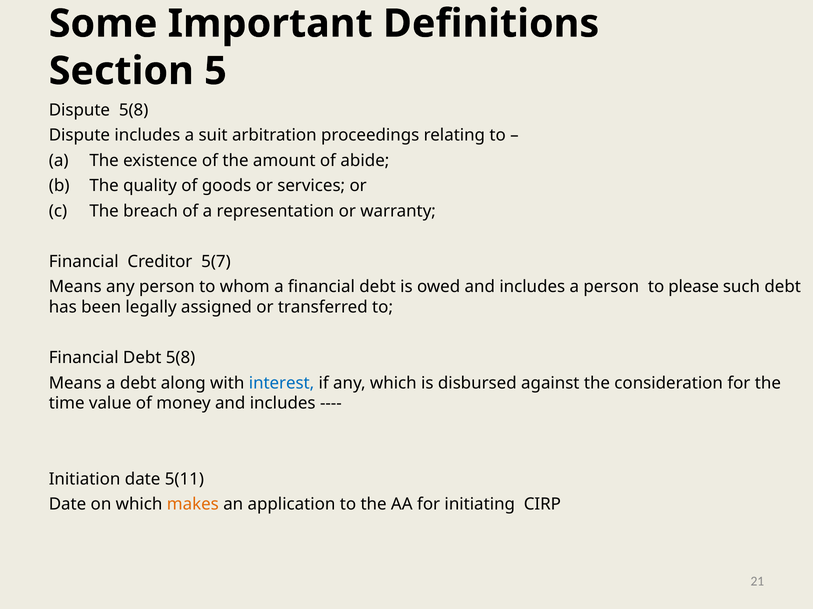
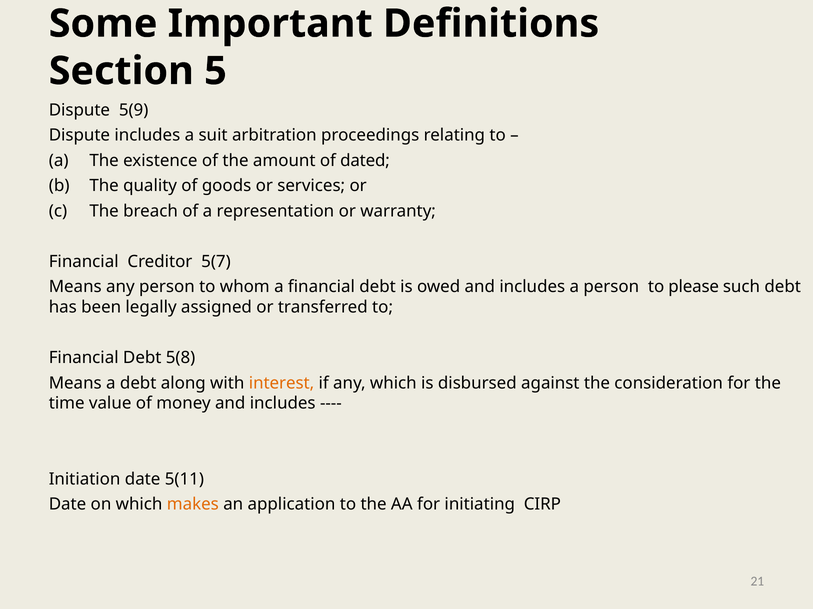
Dispute 5(8: 5(8 -> 5(9
abide: abide -> dated
interest colour: blue -> orange
